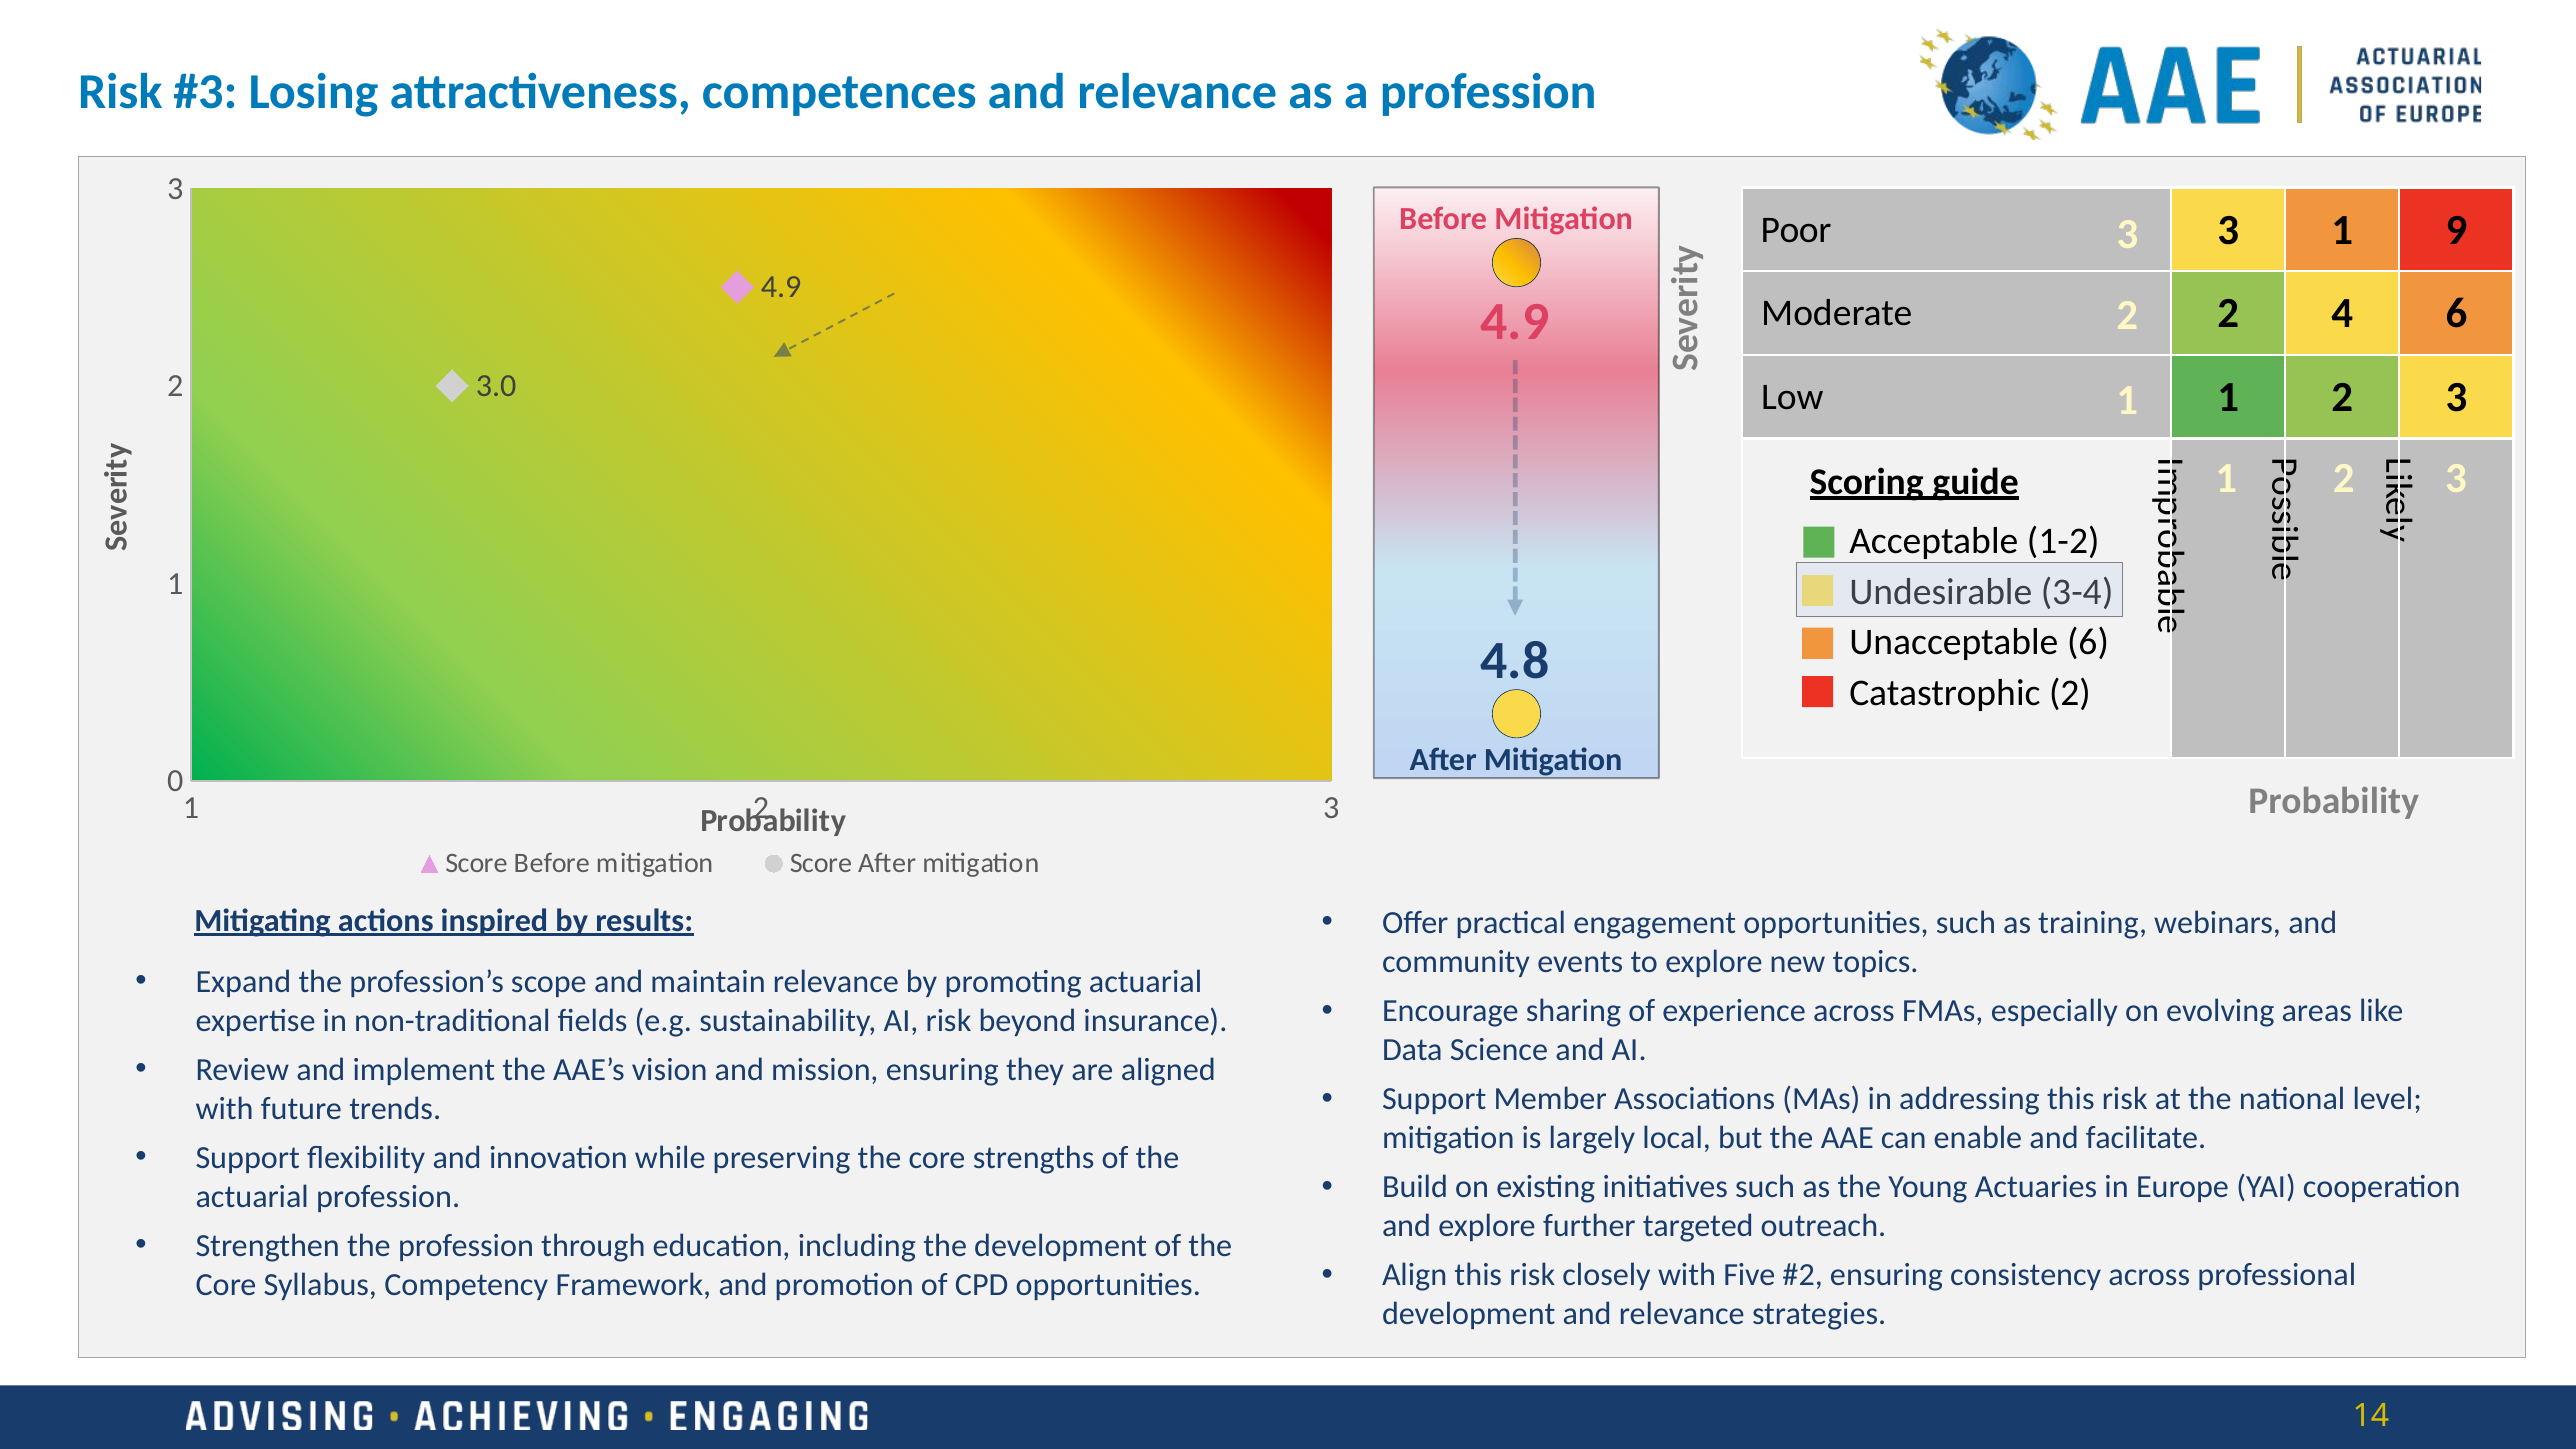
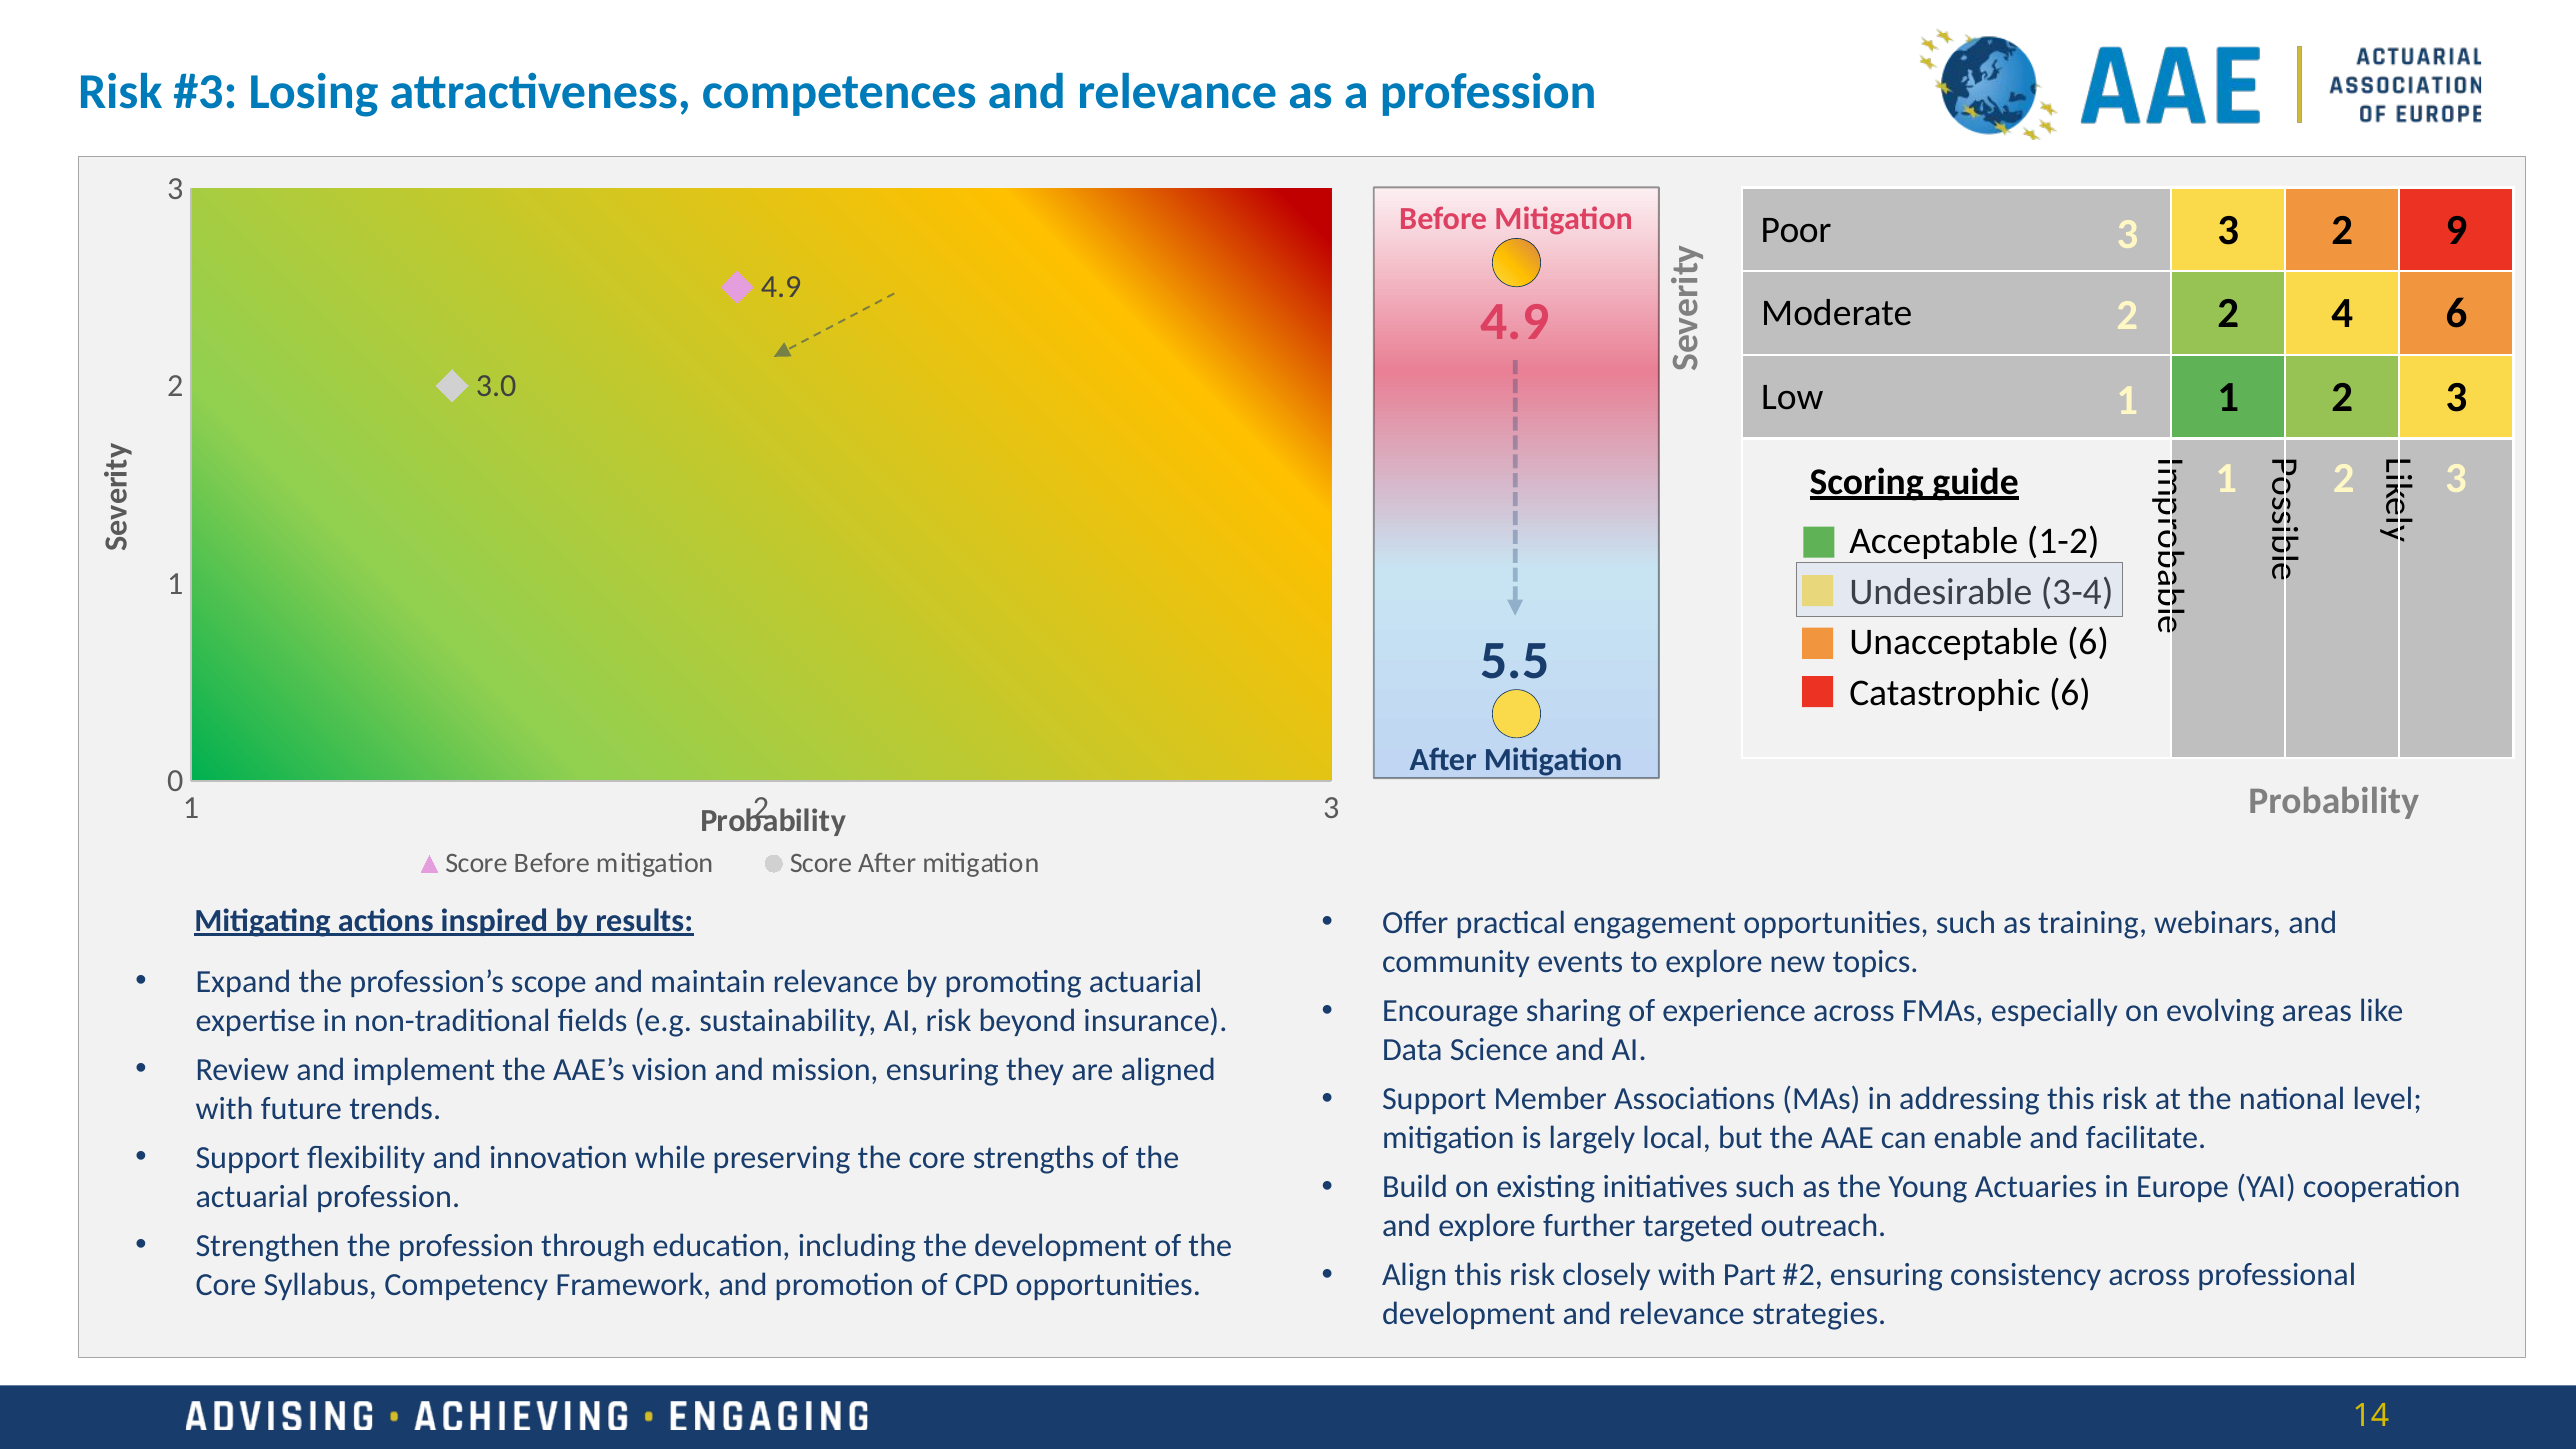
1 at (2342, 230): 1 -> 2
4.8: 4.8 -> 5.5
Catastrophic 2: 2 -> 6
Five: Five -> Part
